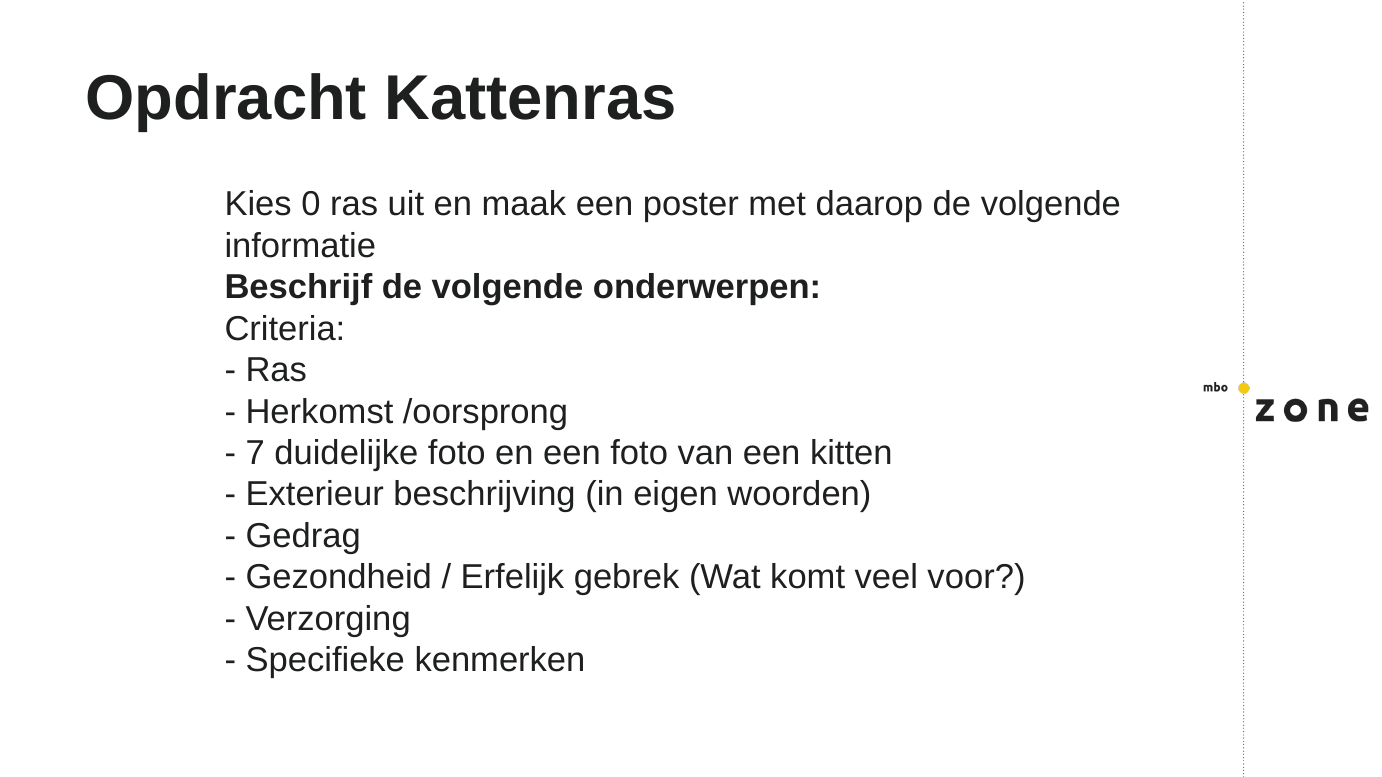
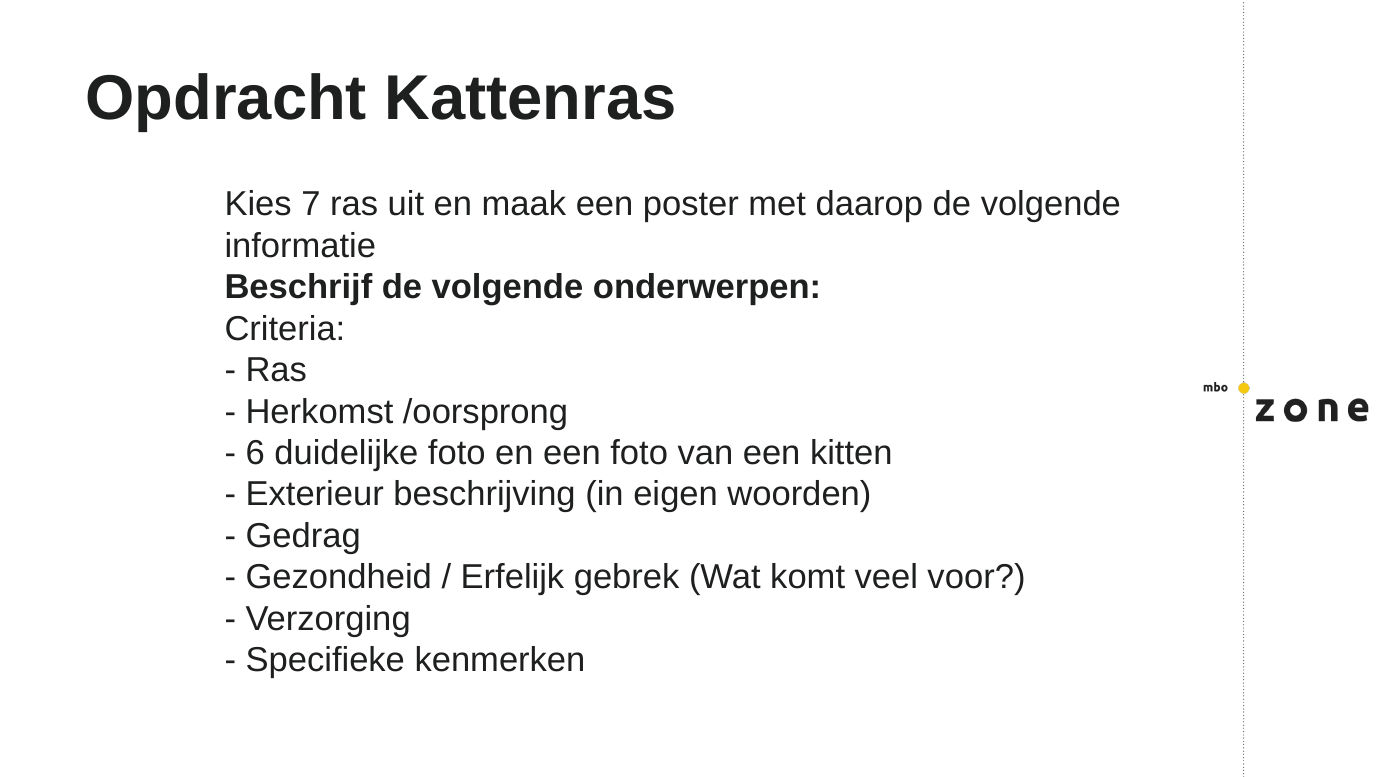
0: 0 -> 7
7: 7 -> 6
